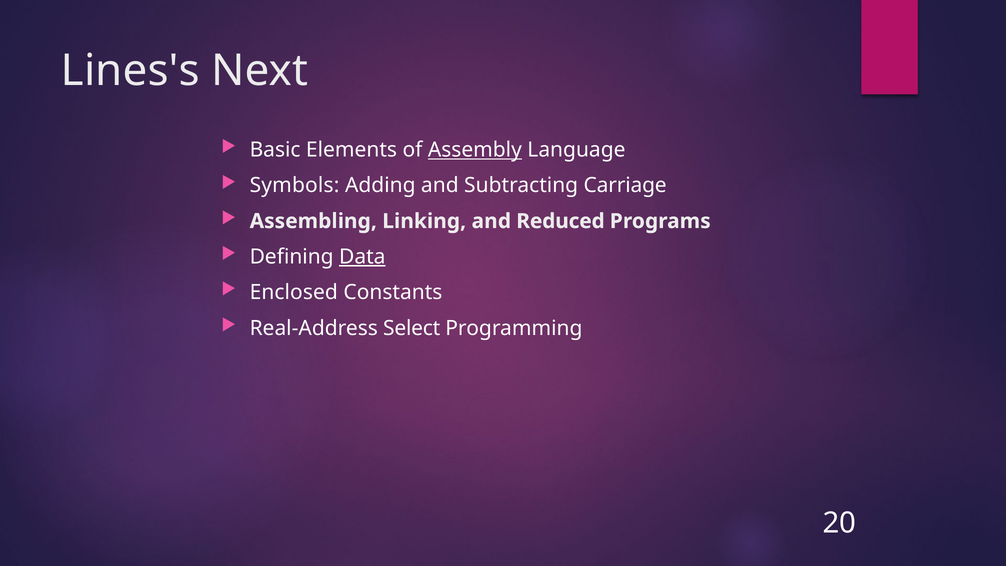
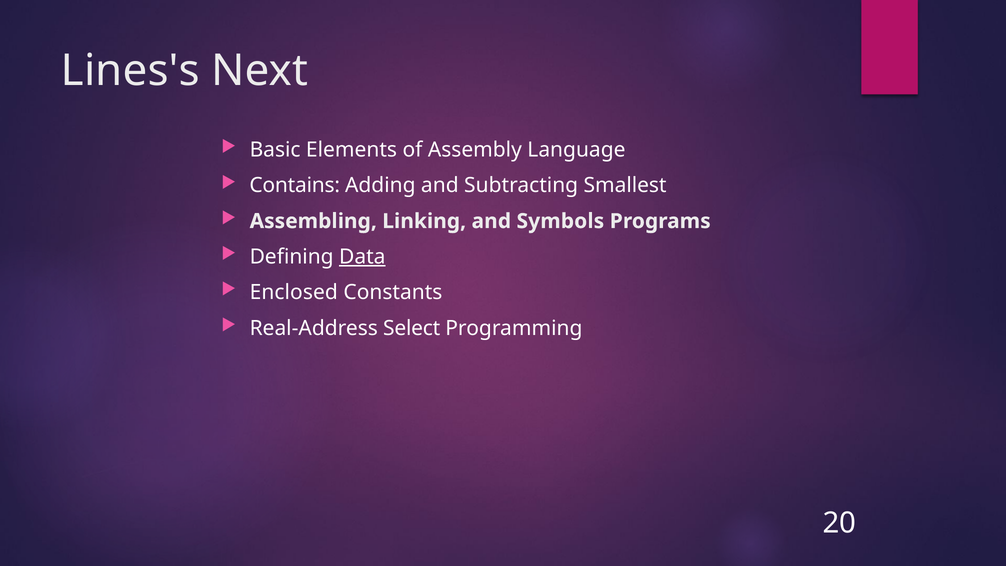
Assembly underline: present -> none
Symbols: Symbols -> Contains
Carriage: Carriage -> Smallest
Reduced: Reduced -> Symbols
